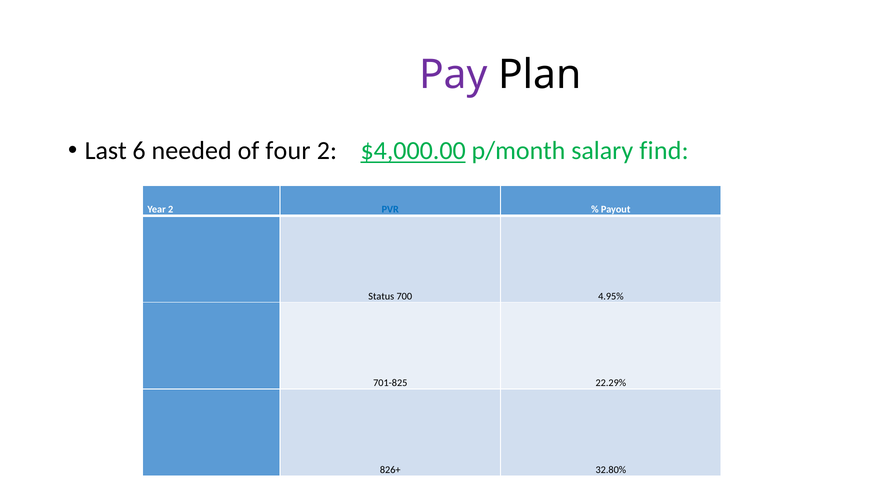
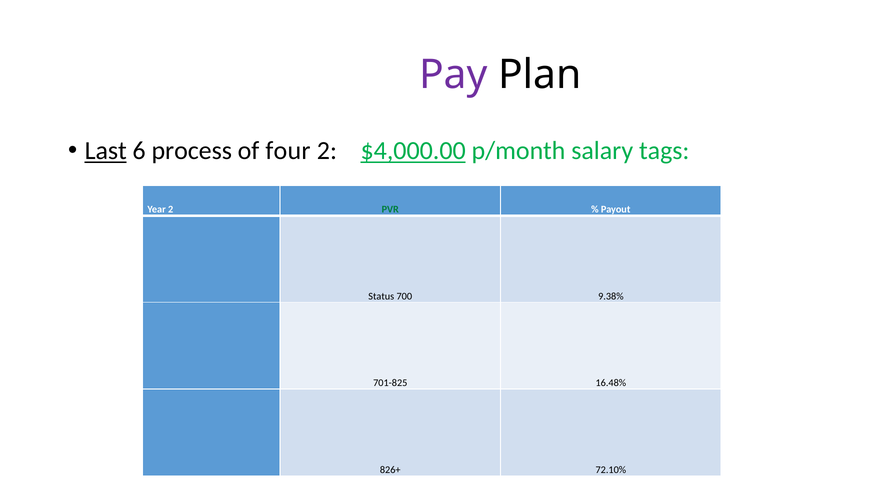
Last underline: none -> present
needed: needed -> process
find: find -> tags
PVR colour: blue -> green
4.95%: 4.95% -> 9.38%
22.29%: 22.29% -> 16.48%
32.80%: 32.80% -> 72.10%
